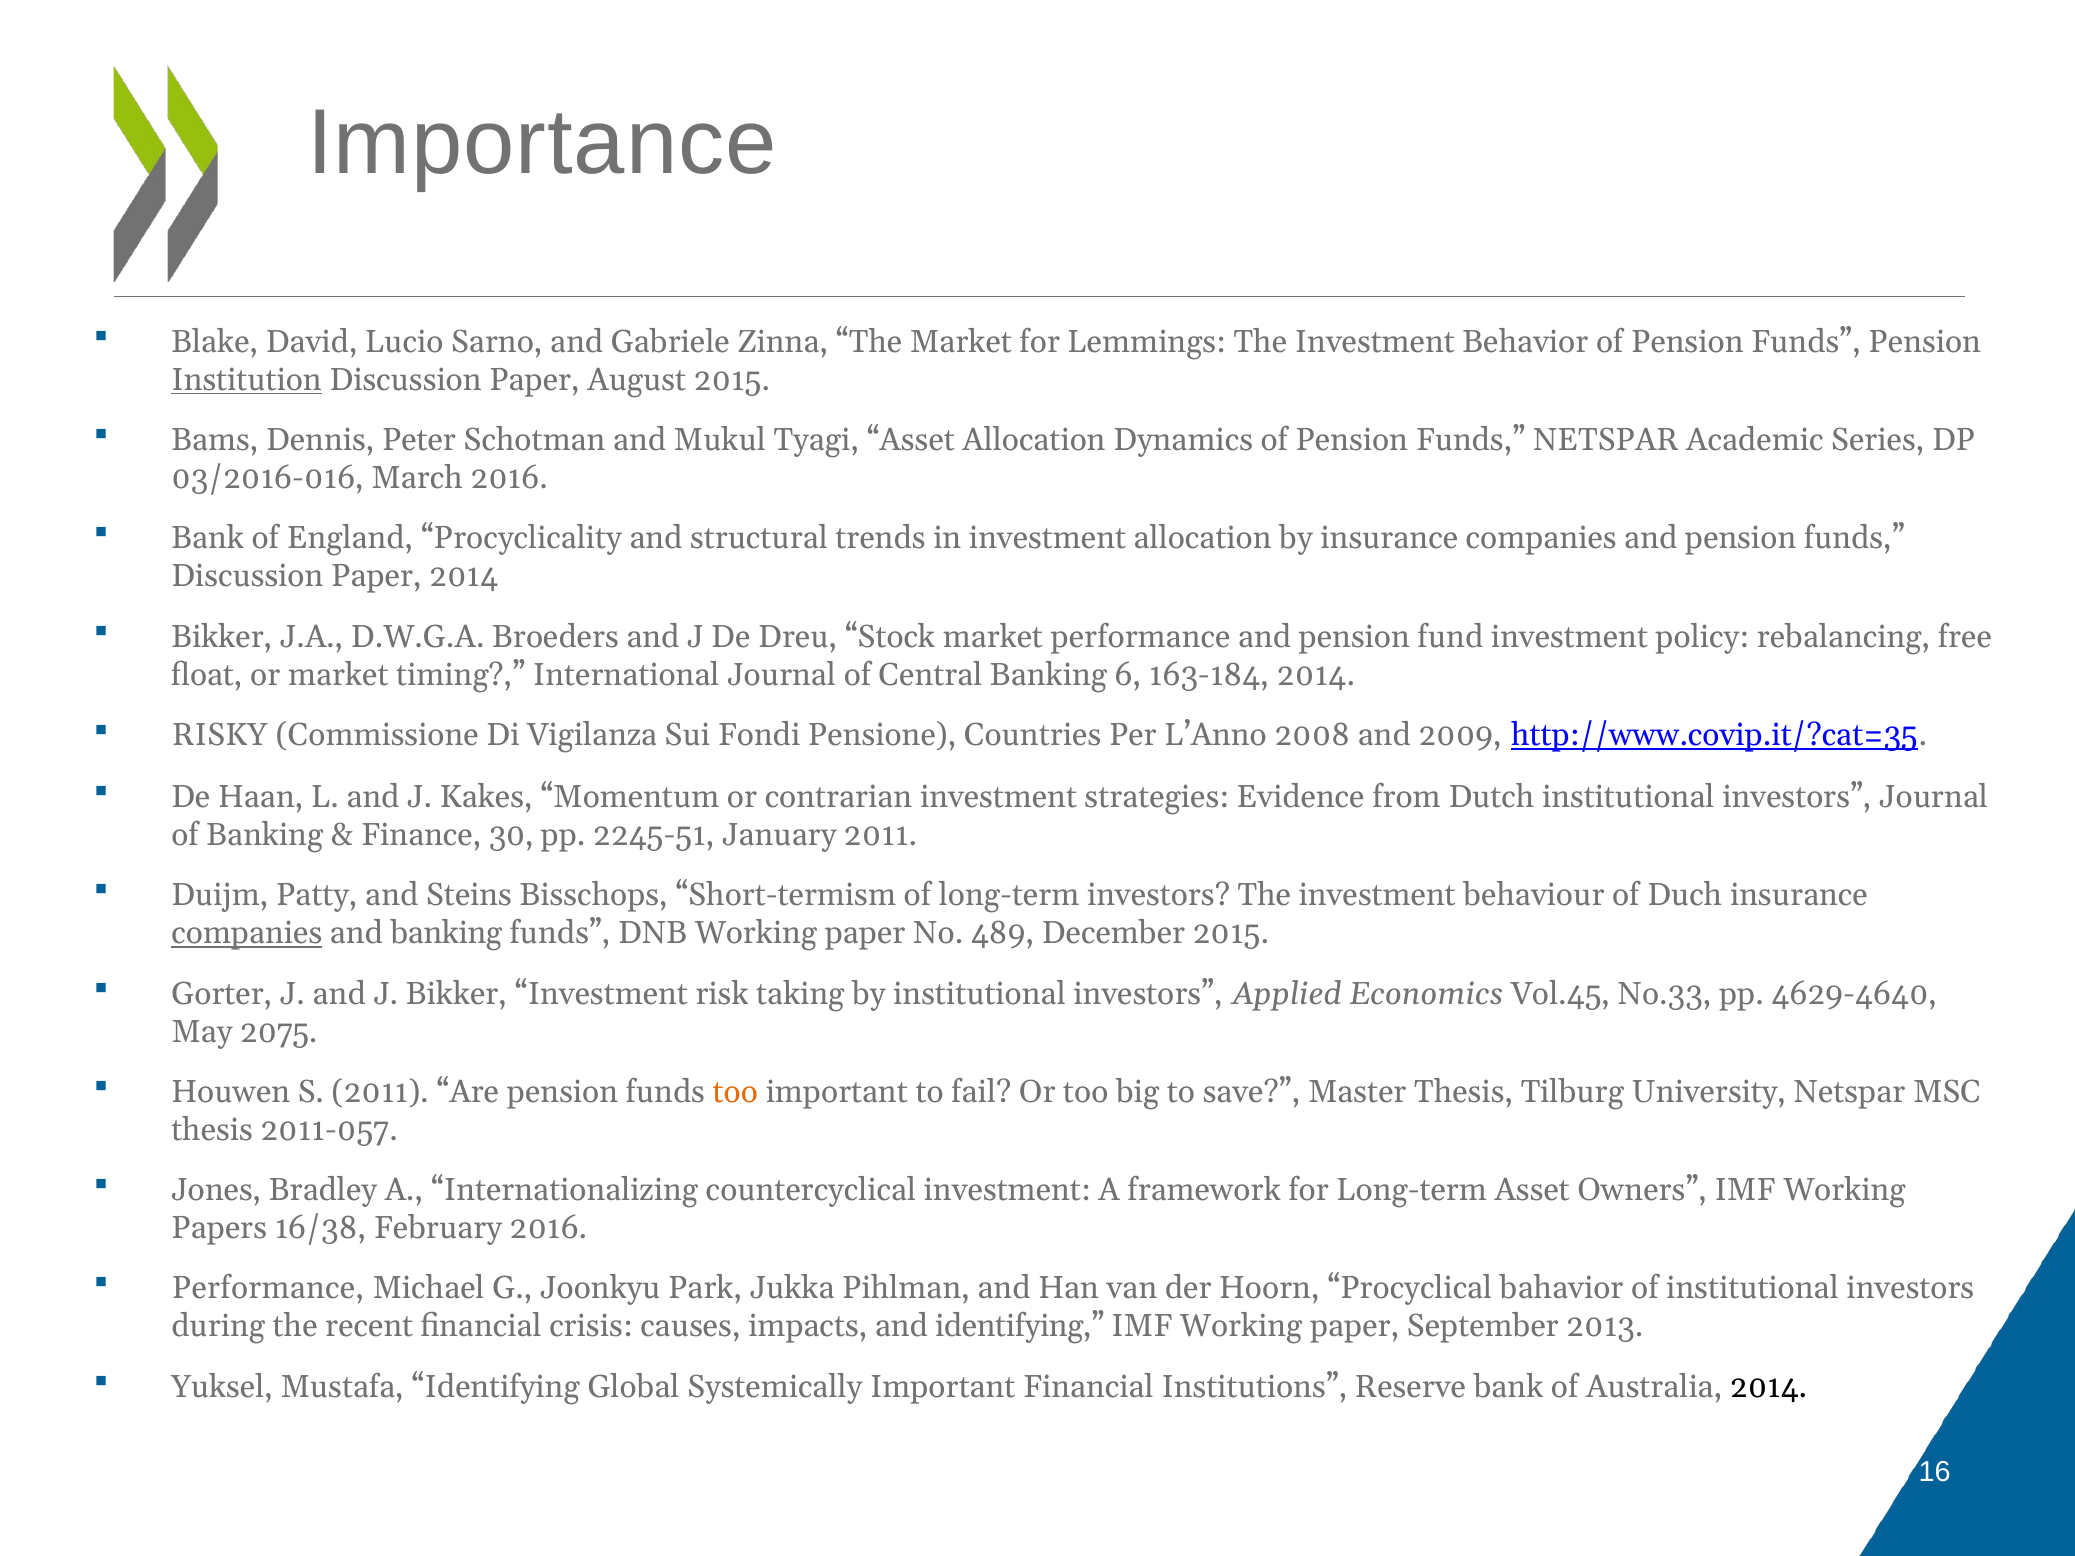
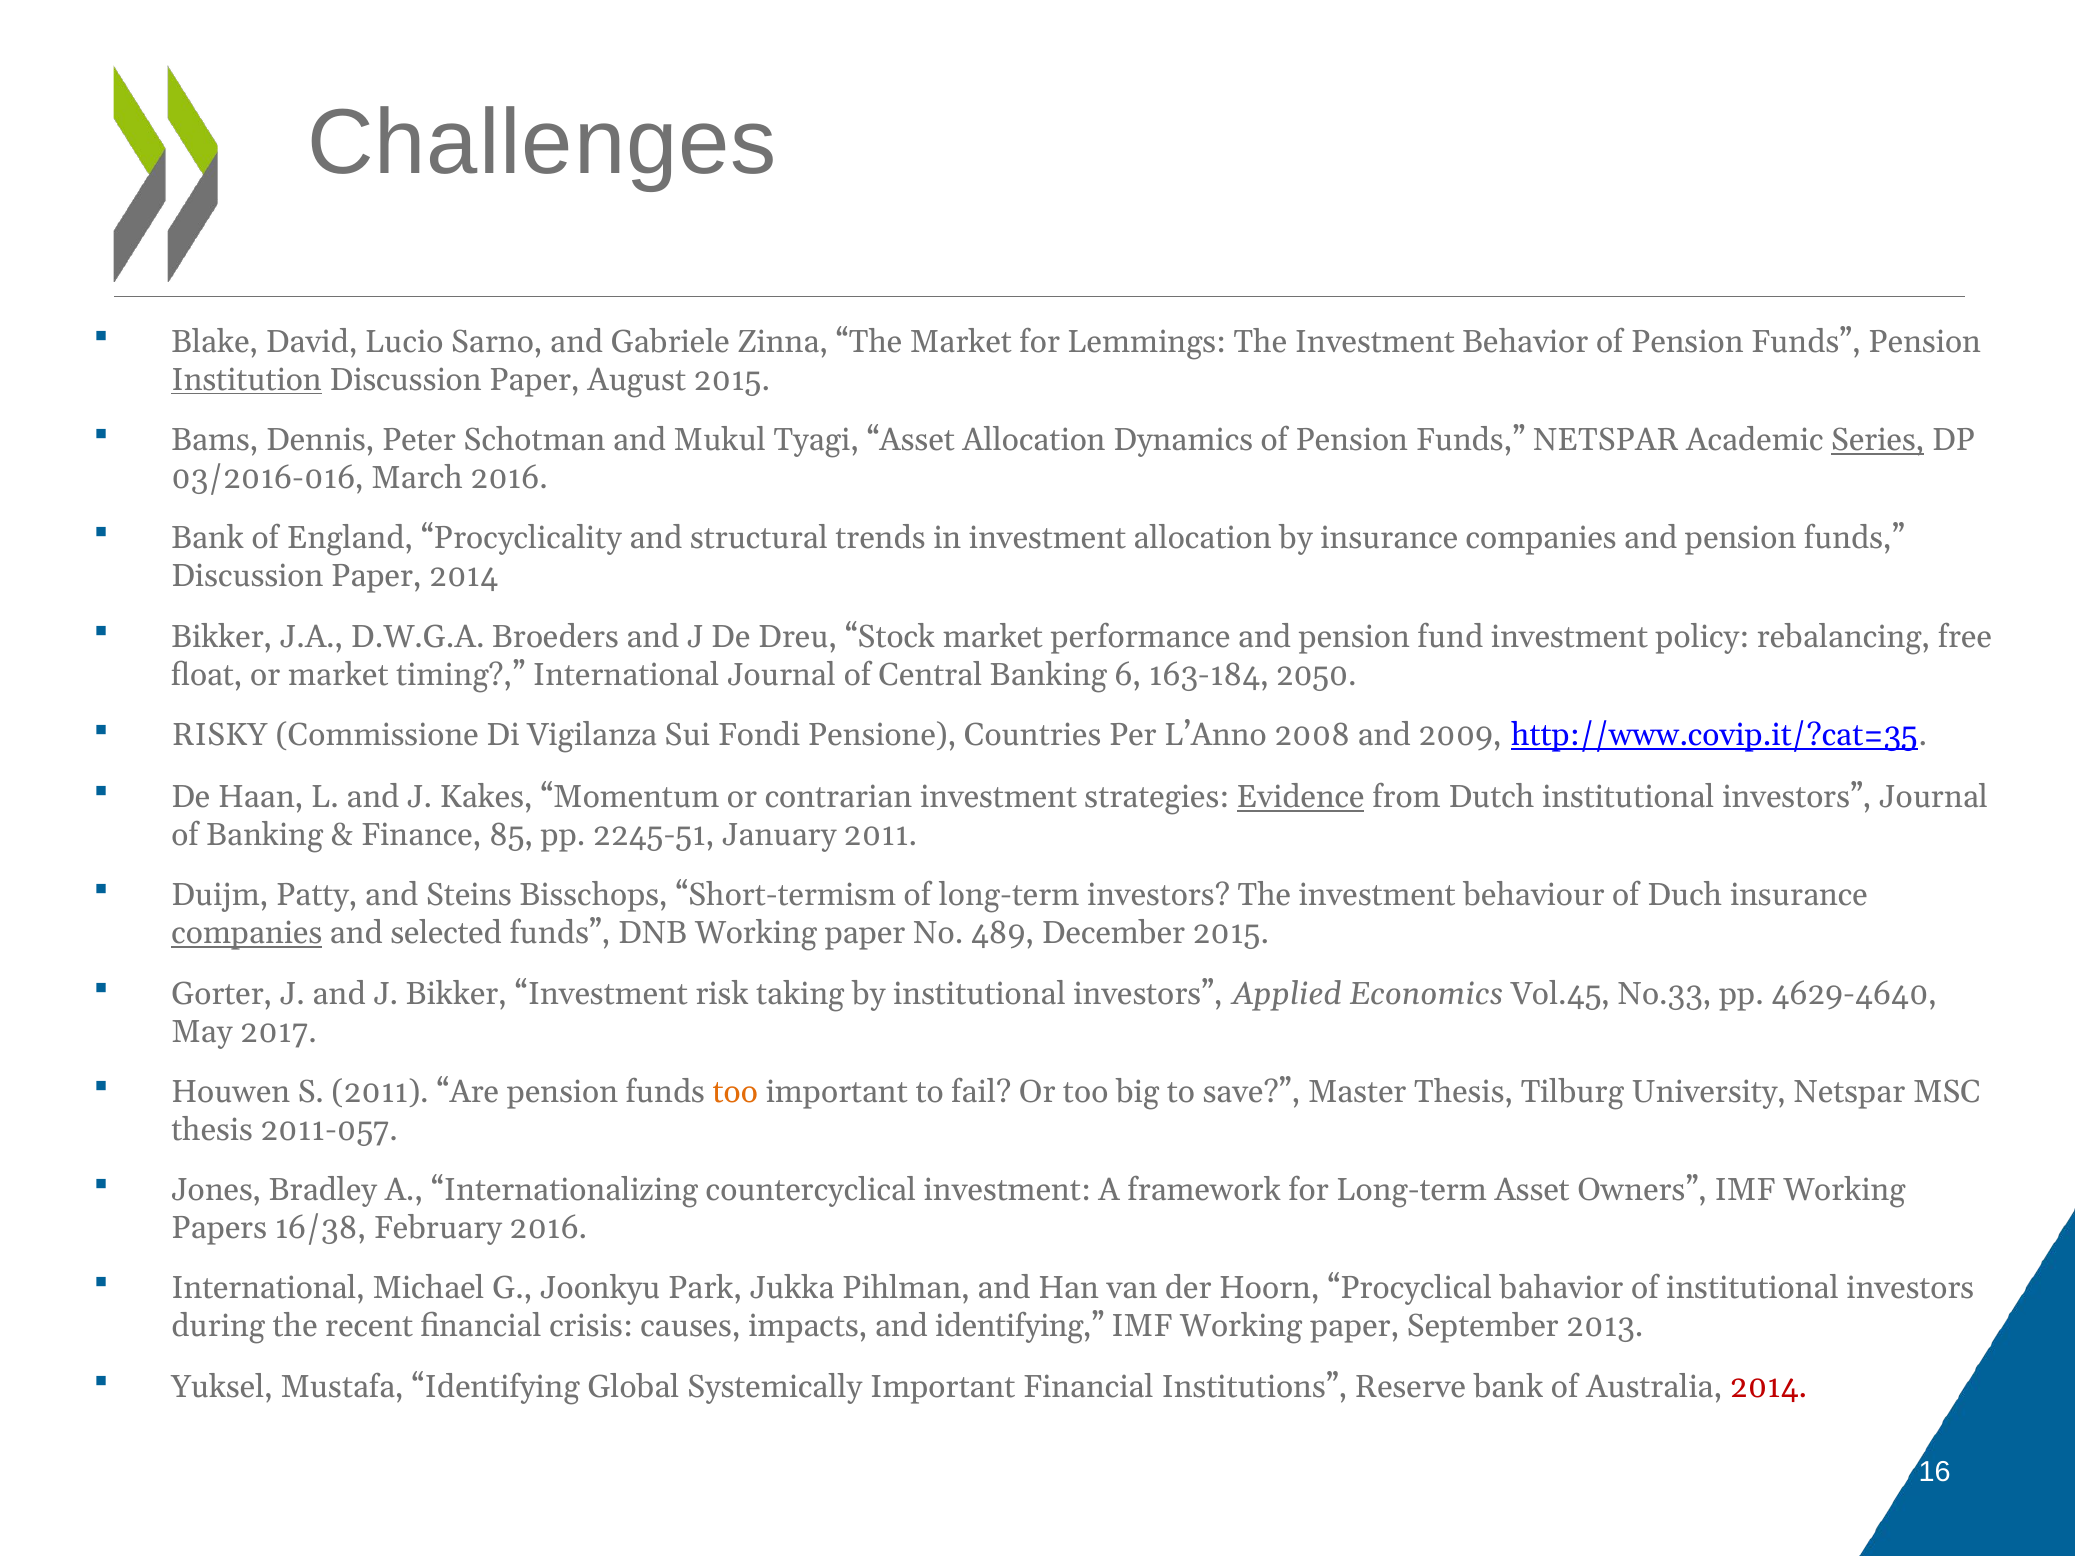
Importance: Importance -> Challenges
Series underline: none -> present
163-184 2014: 2014 -> 2050
Evidence underline: none -> present
30: 30 -> 85
and banking: banking -> selected
2075: 2075 -> 2017
Performance at (268, 1289): Performance -> International
2014 at (1769, 1387) colour: black -> red
